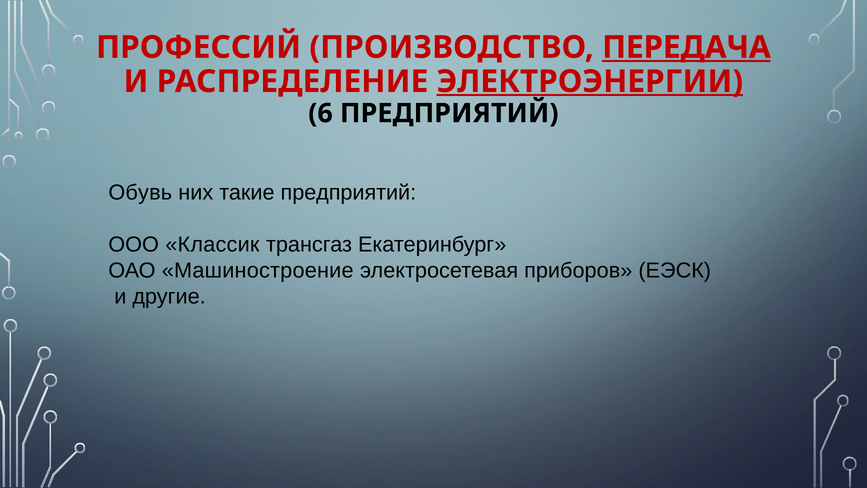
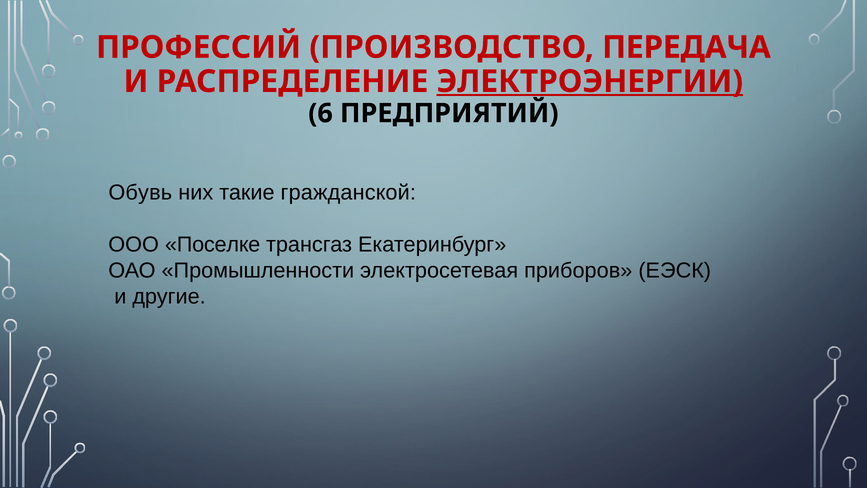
ПЕРЕДАЧА underline: present -> none
такие предприятий: предприятий -> гражданской
Классик: Классик -> Поселке
Машиностроение: Машиностроение -> Промышленности
